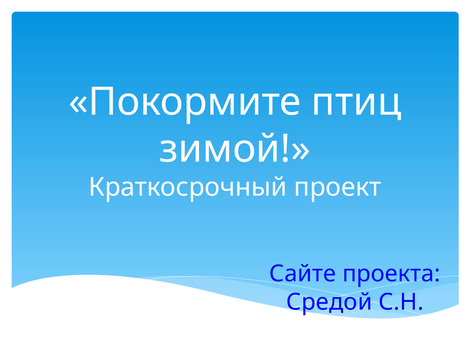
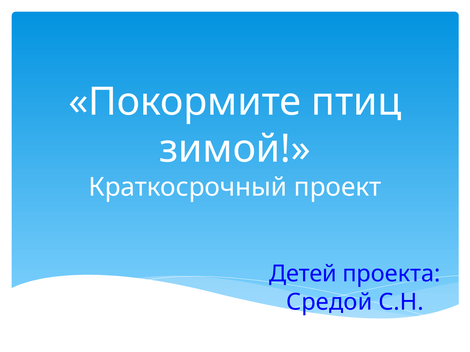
Сайте: Сайте -> Детей
